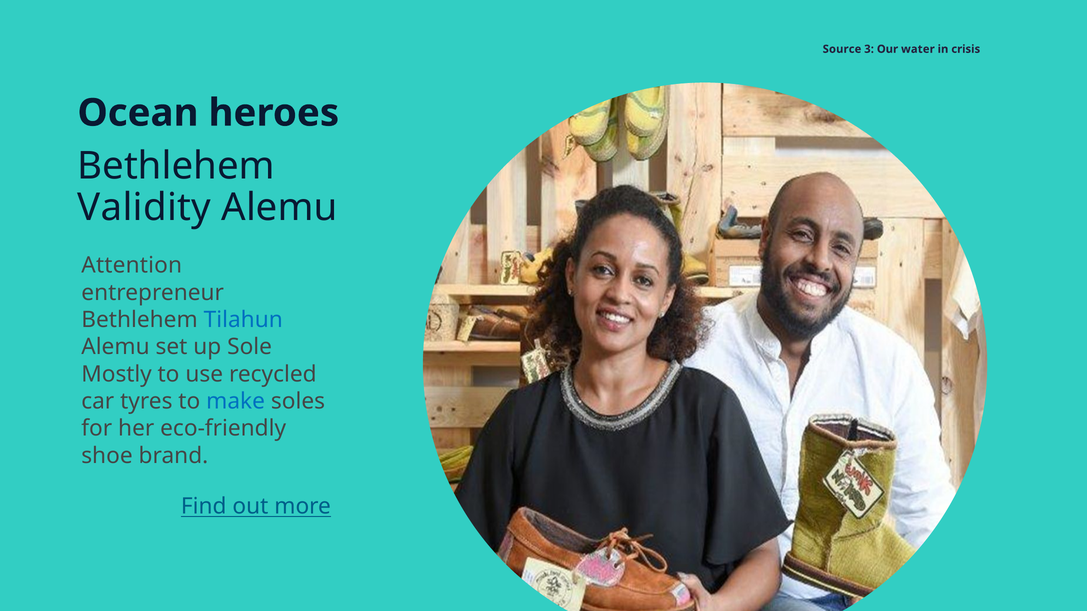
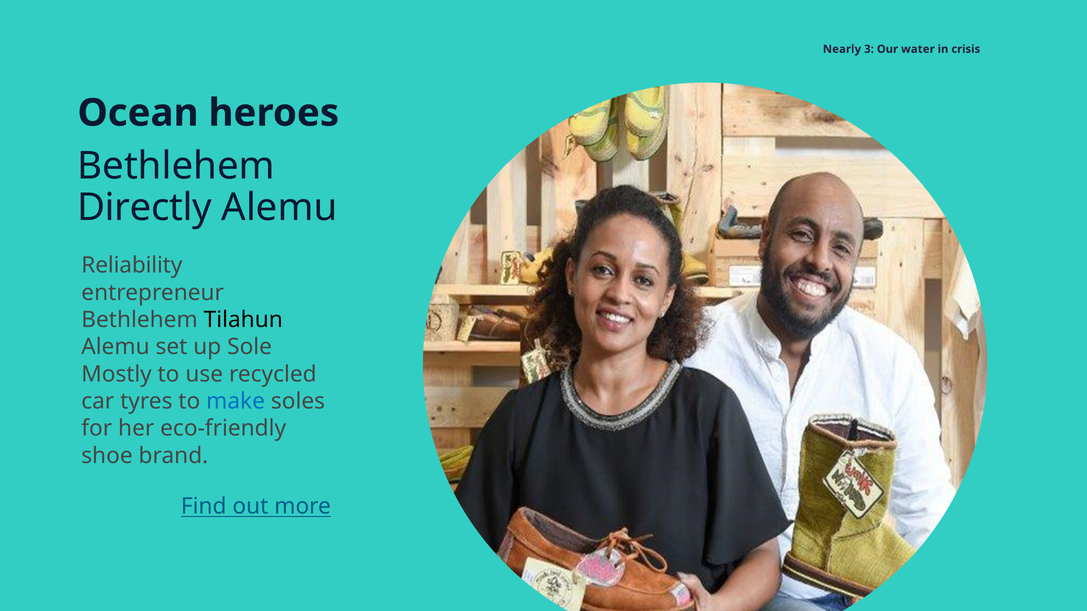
Source: Source -> Nearly
Validity: Validity -> Directly
Attention: Attention -> Reliability
Tilahun colour: blue -> black
